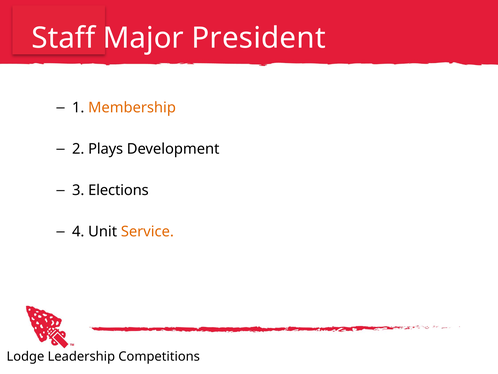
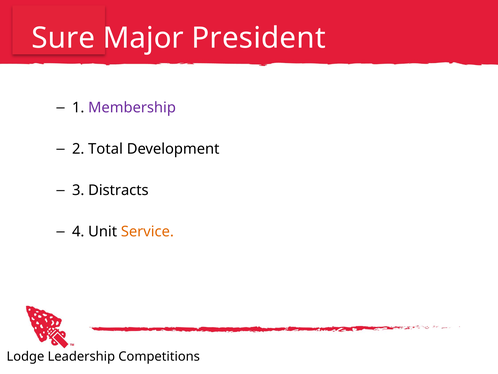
Staff: Staff -> Sure
Membership colour: orange -> purple
Plays: Plays -> Total
Elections: Elections -> Distracts
